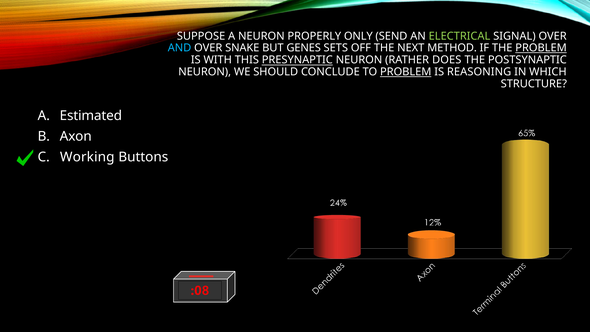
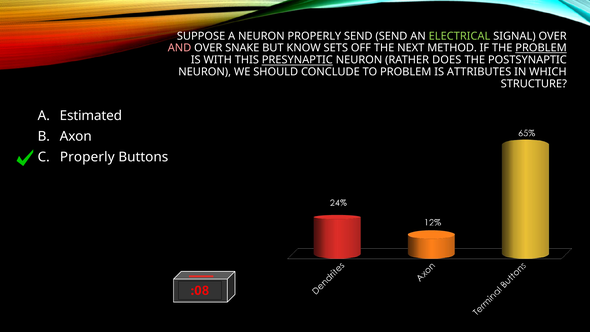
PROPERLY ONLY: ONLY -> SEND
AND colour: light blue -> pink
GENES: GENES -> KNOW
PROBLEM at (406, 72) underline: present -> none
REASONING: REASONING -> ATTRIBUTES
Working at (87, 157): Working -> Properly
